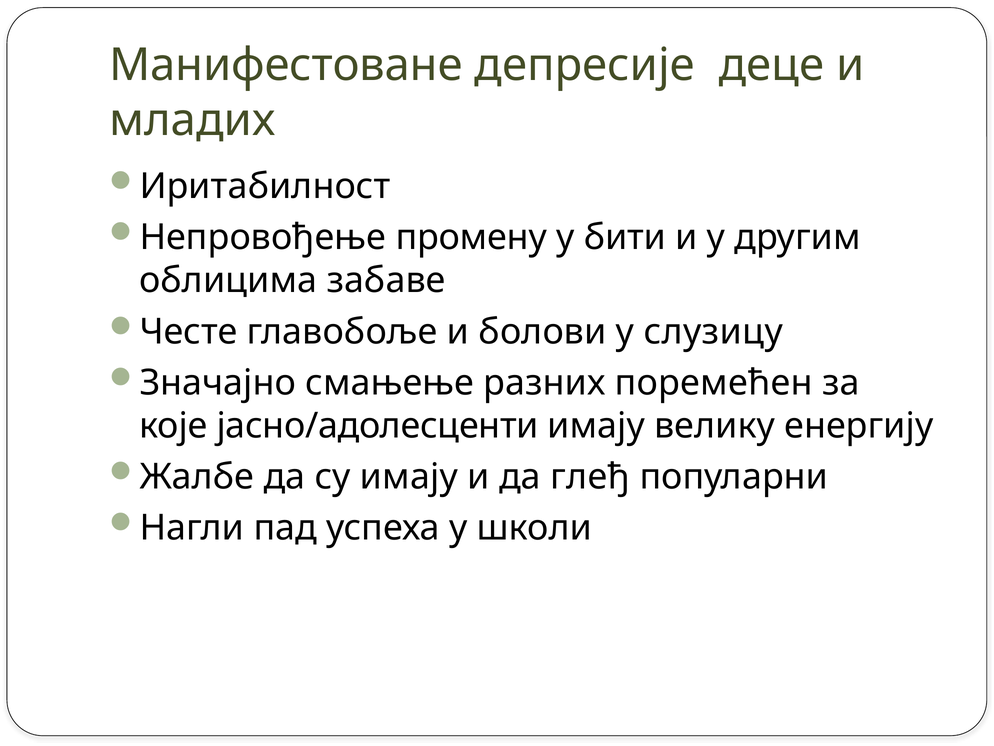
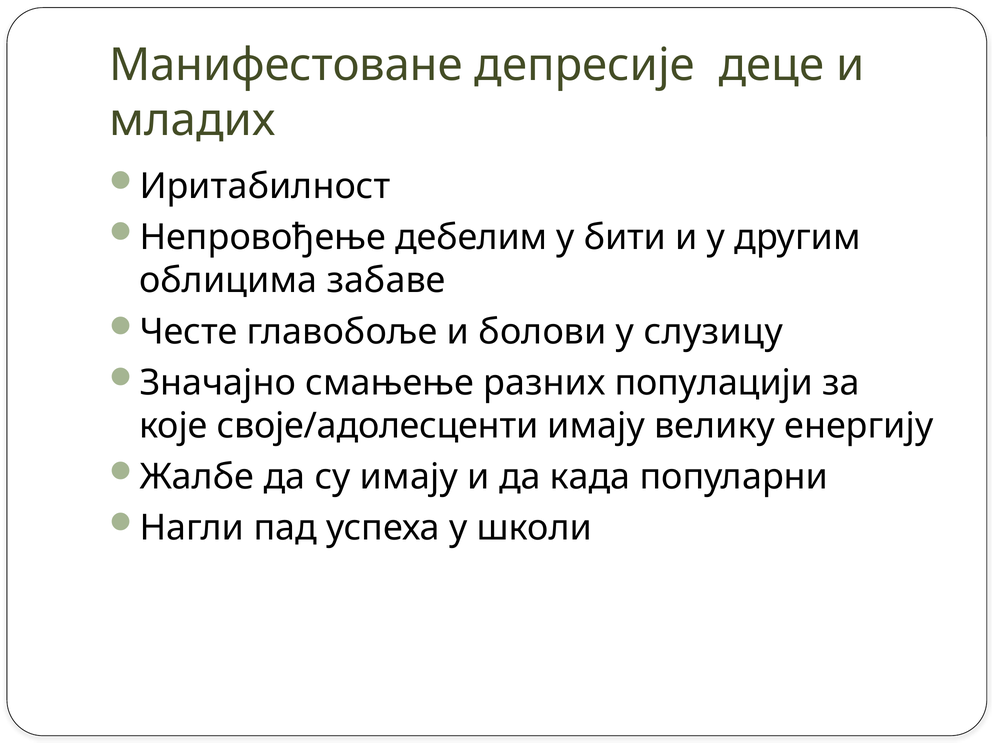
промену: промену -> дебелим
поремећен: поремећен -> популацији
јасно/адолесценти: јасно/адолесценти -> своје/адолесценти
глеђ: глеђ -> када
